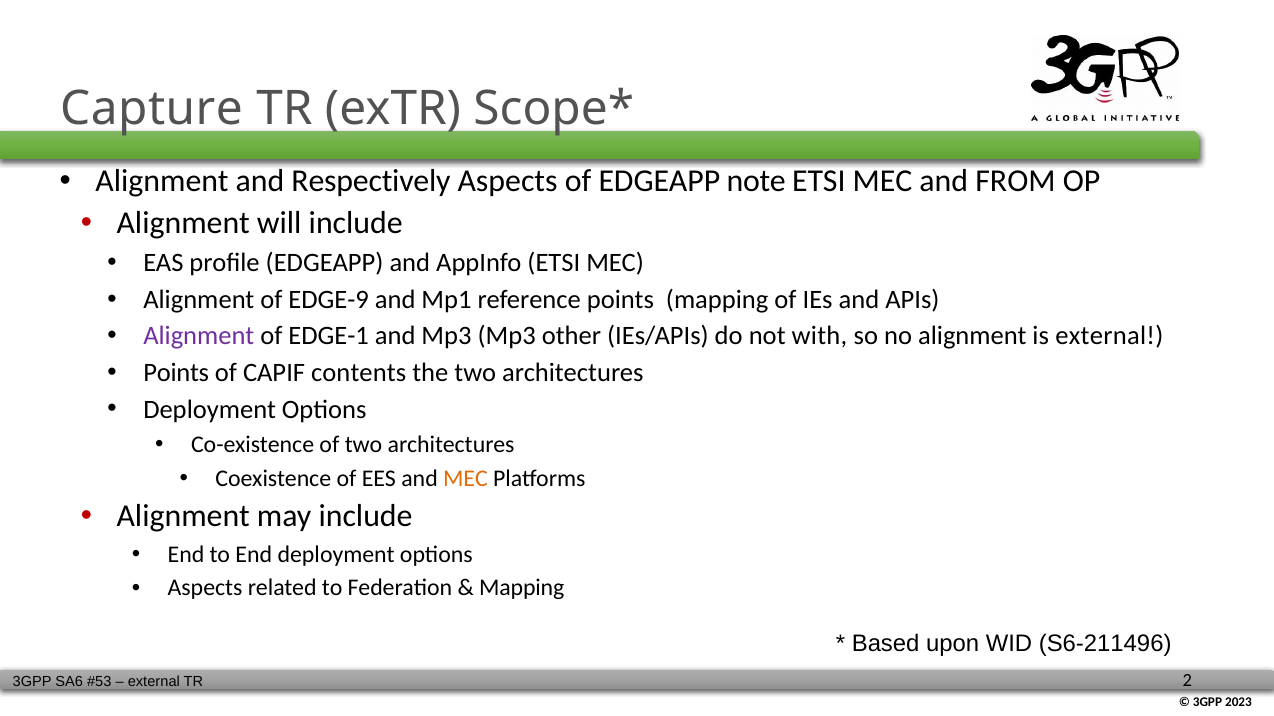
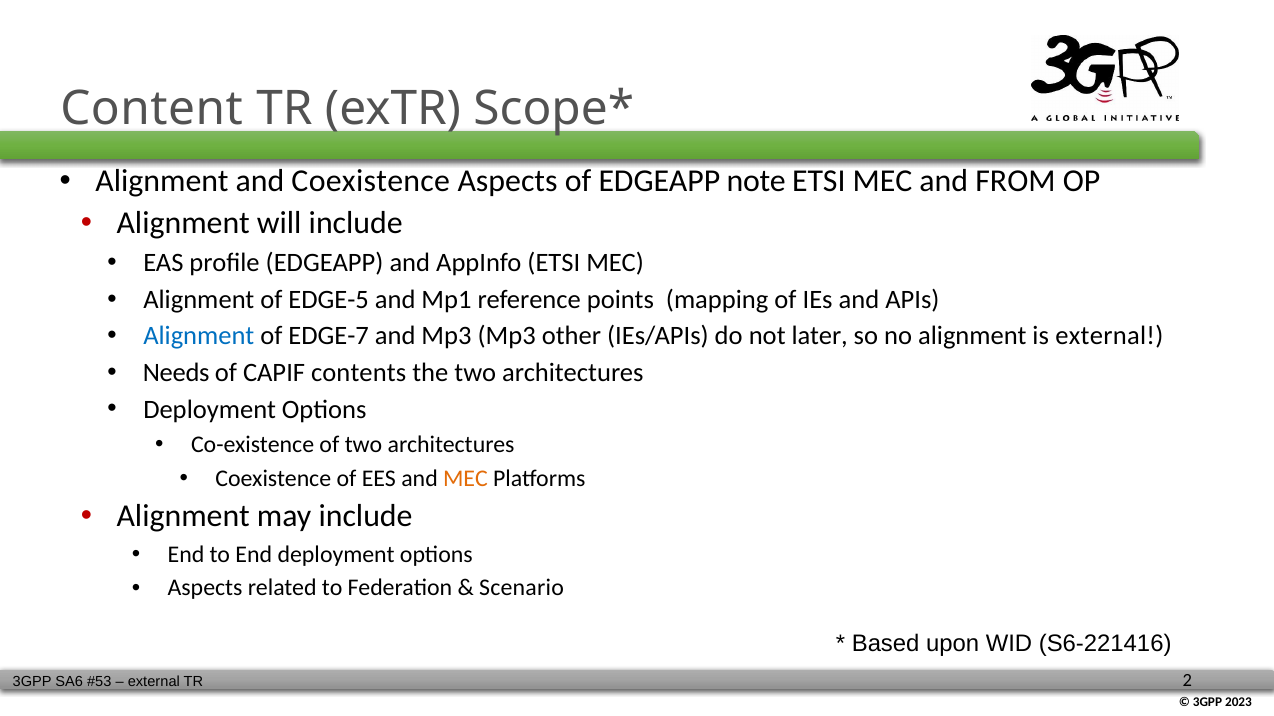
Capture: Capture -> Content
and Respectively: Respectively -> Coexistence
EDGE-9: EDGE-9 -> EDGE-5
Alignment at (199, 336) colour: purple -> blue
EDGE-1: EDGE-1 -> EDGE-7
with: with -> later
Points at (176, 373): Points -> Needs
Mapping at (522, 589): Mapping -> Scenario
S6-211496: S6-211496 -> S6-221416
